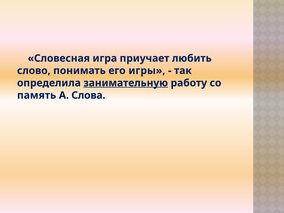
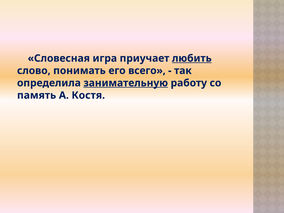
любить underline: none -> present
игры: игры -> всего
Слова: Слова -> Костя
